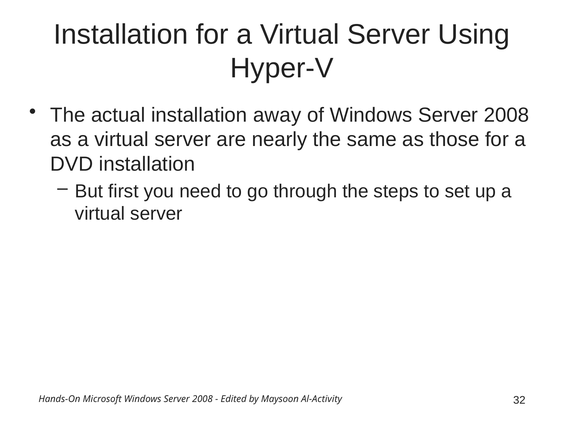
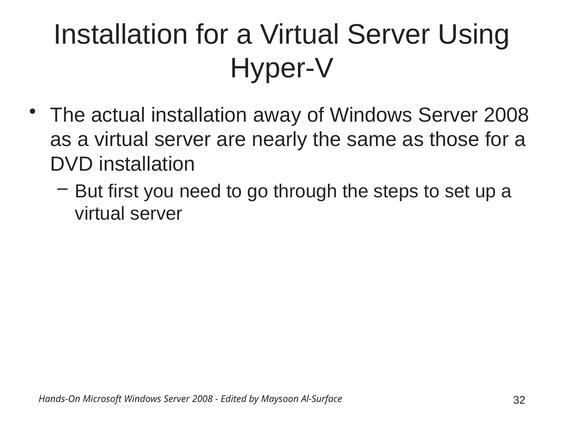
Al-Activity: Al-Activity -> Al-Surface
